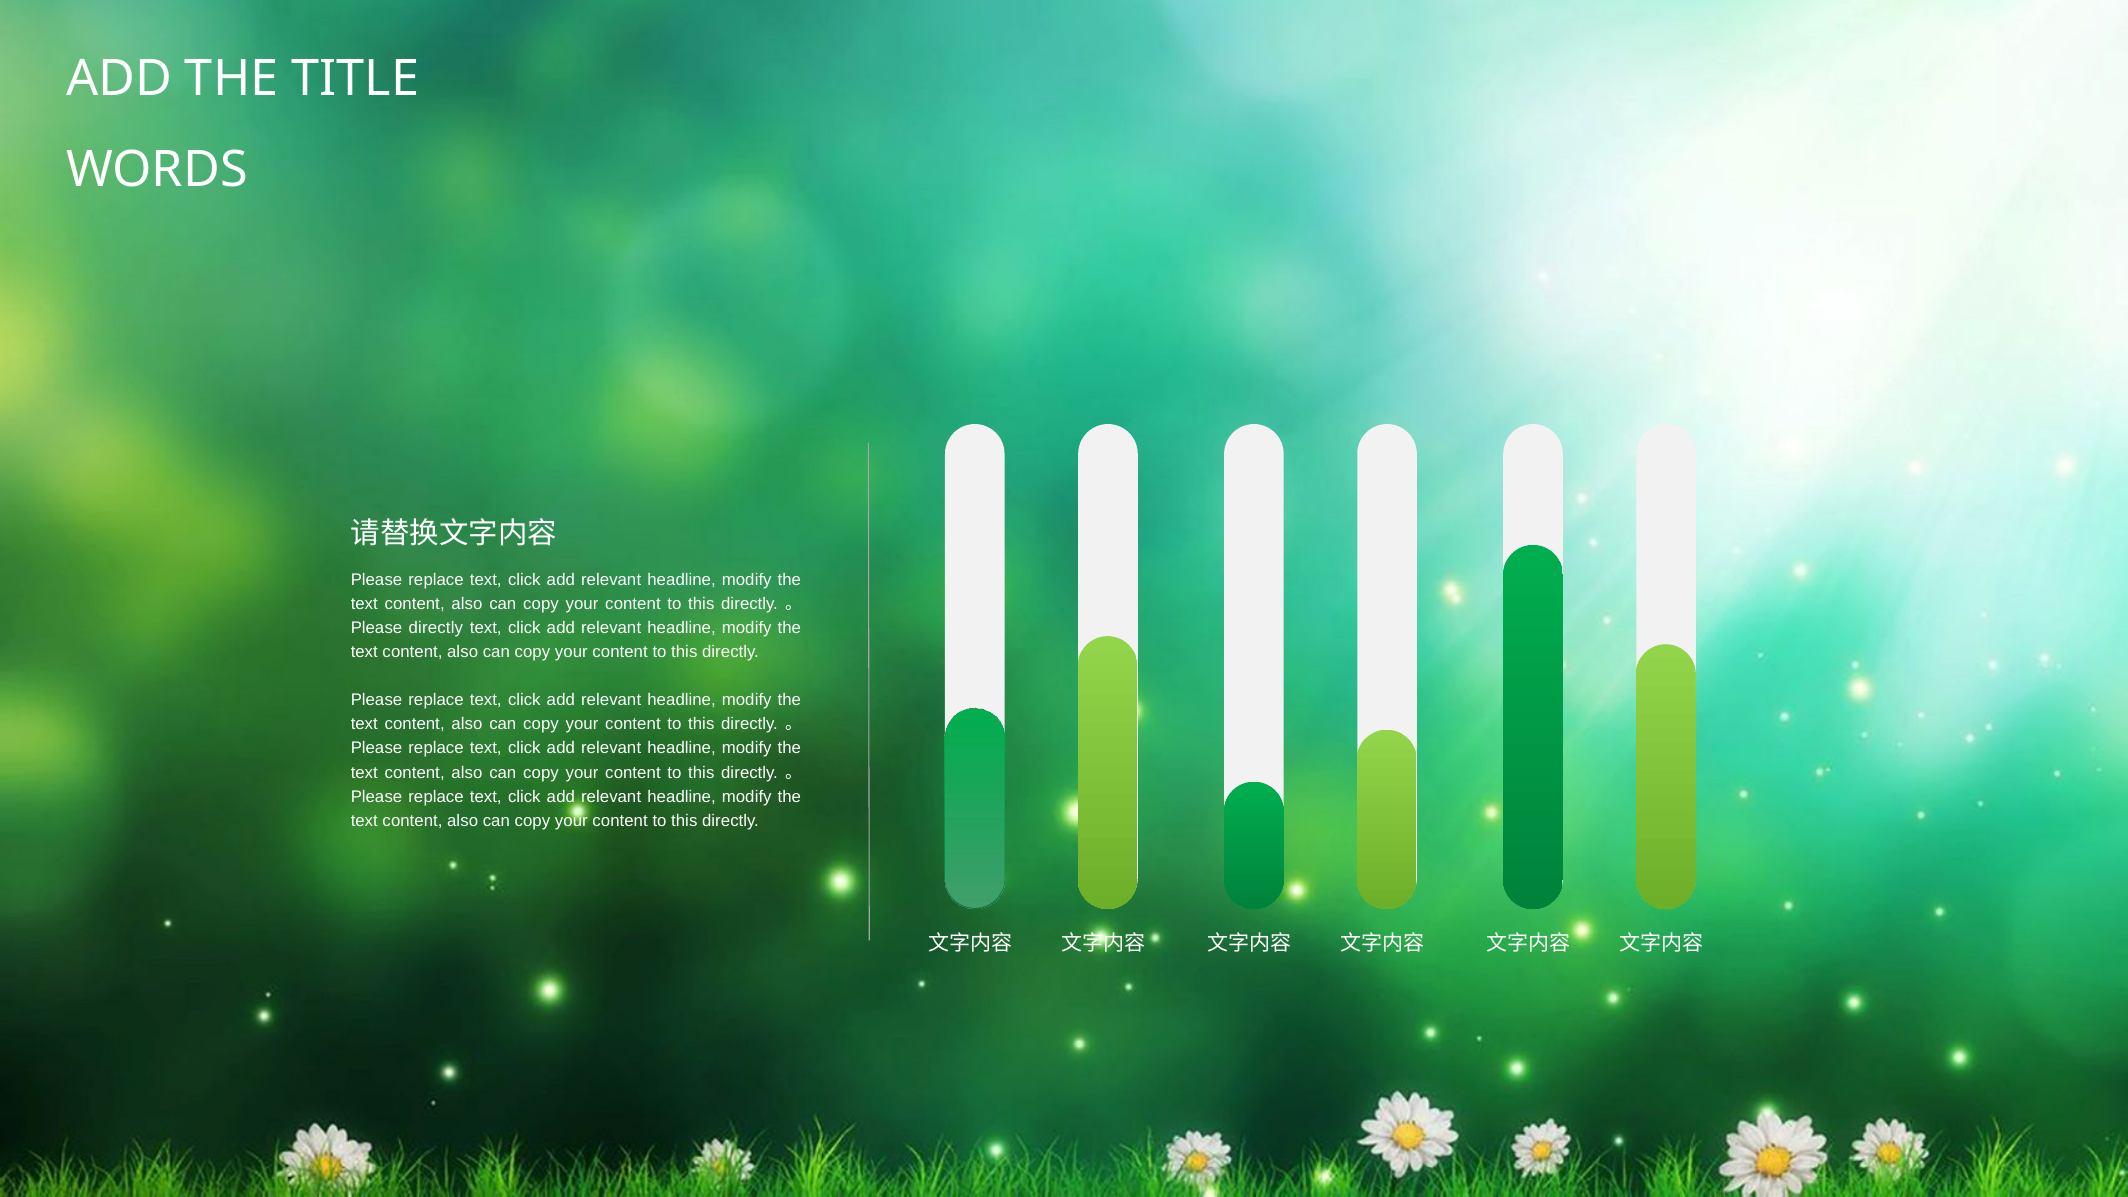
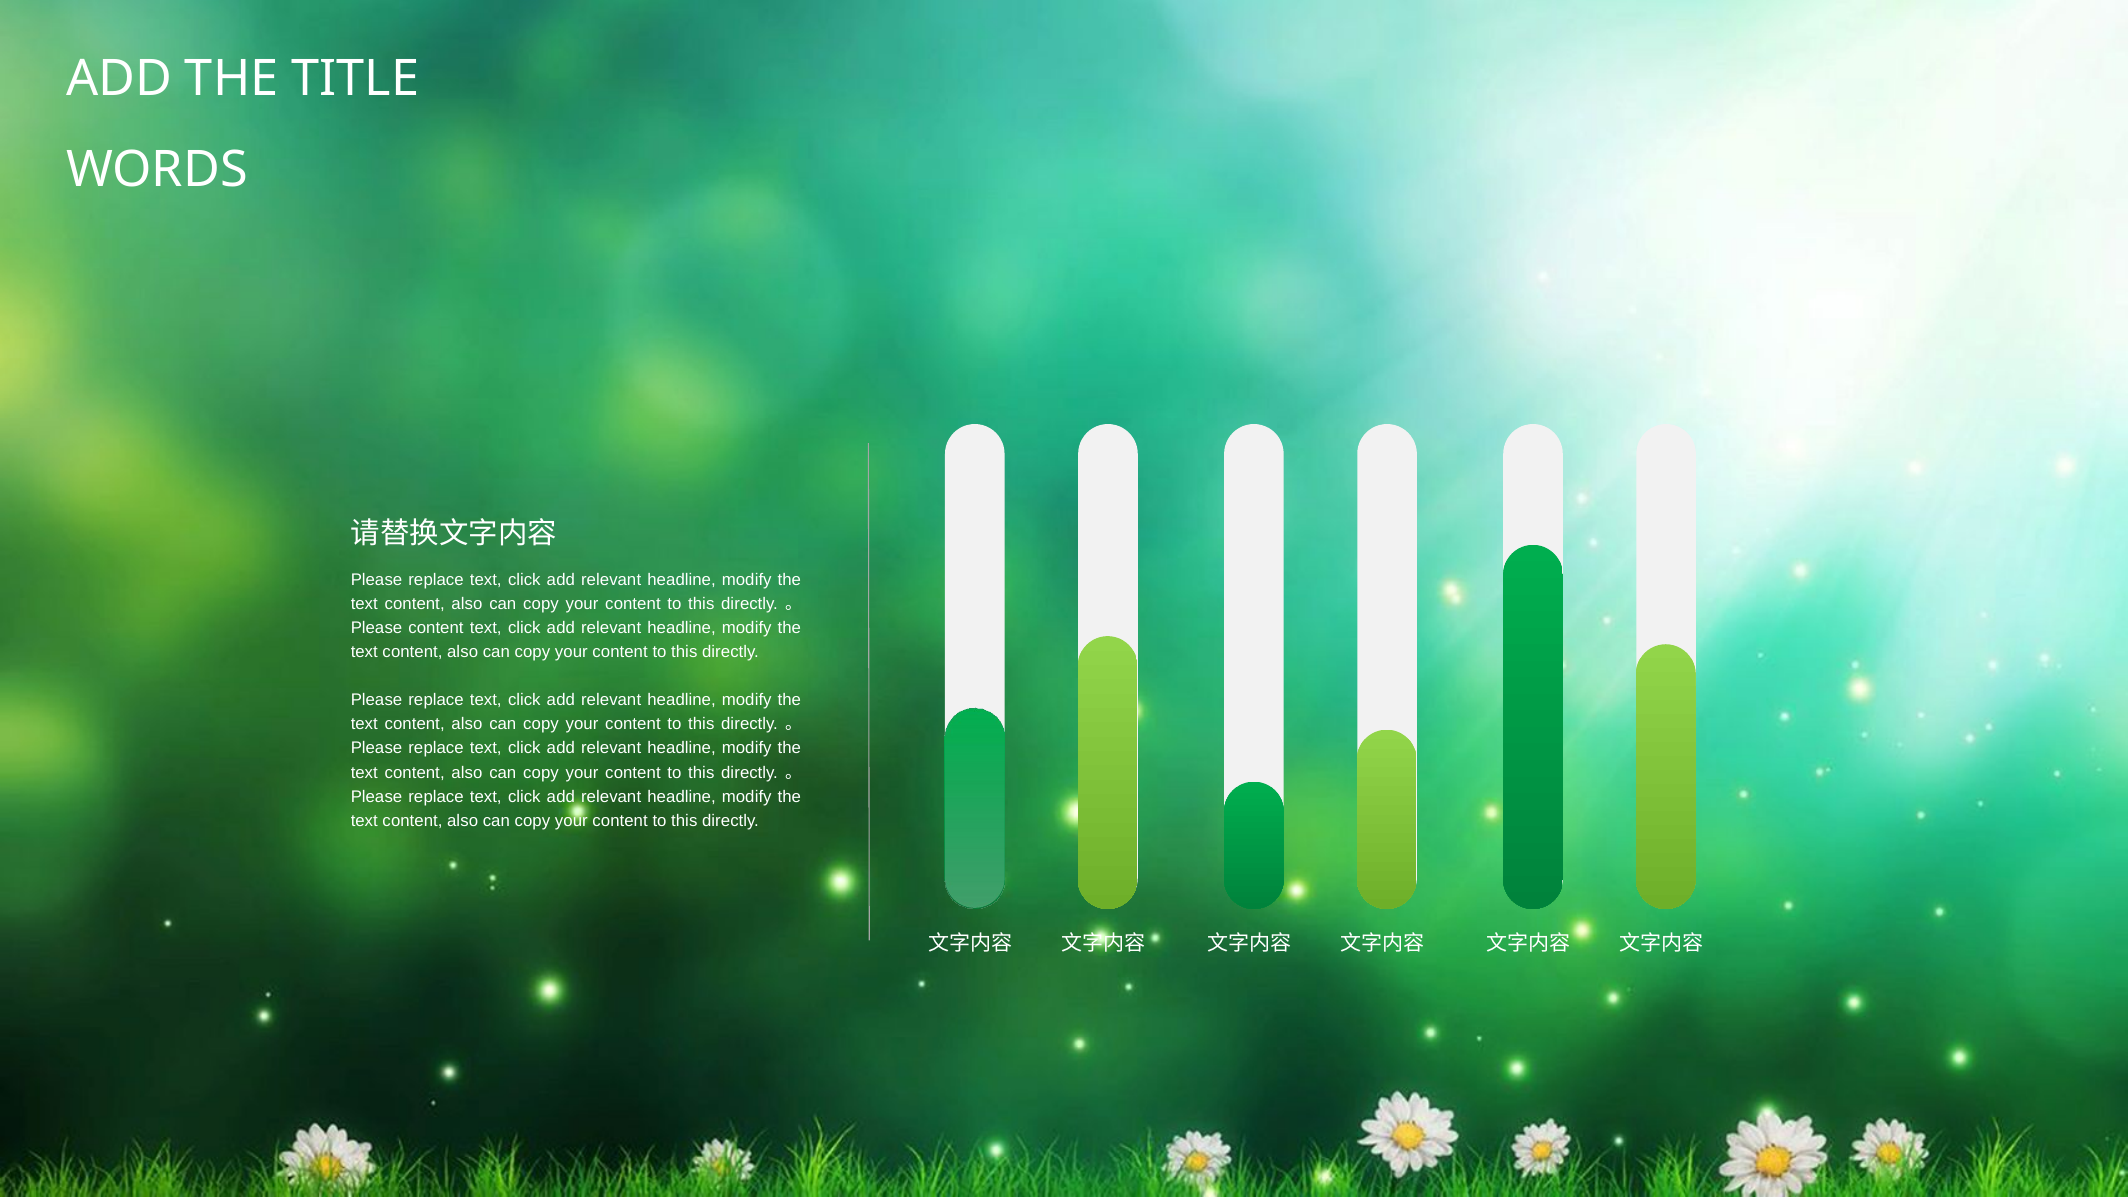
Please directly: directly -> content
